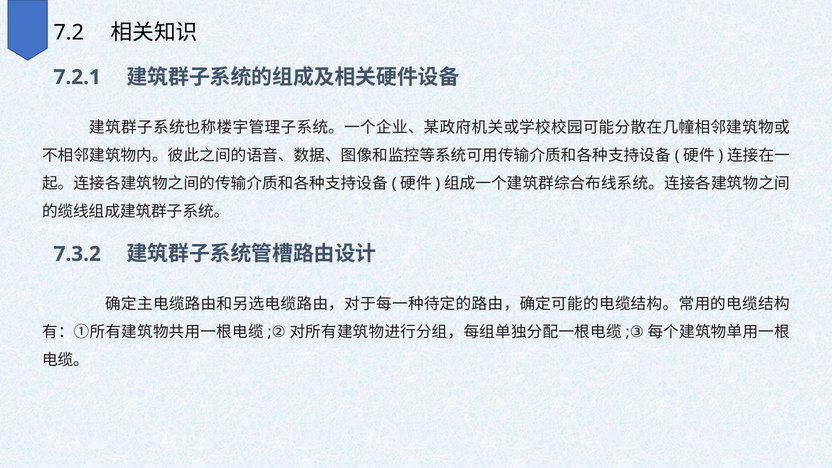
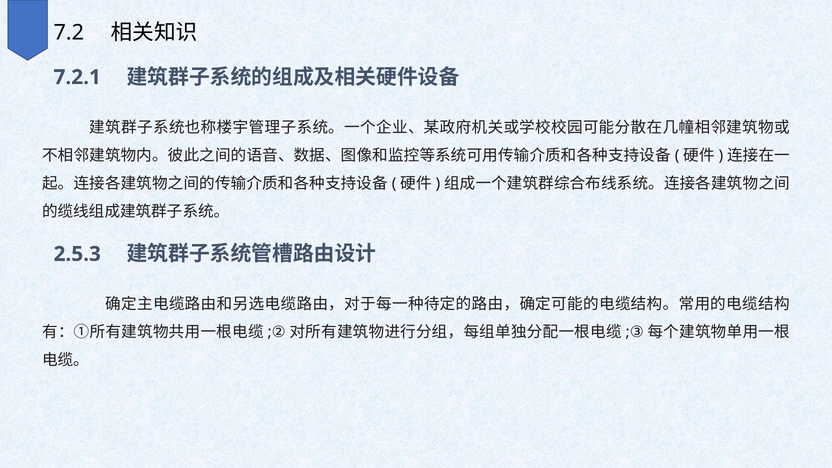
7.3.2: 7.3.2 -> 2.5.3
